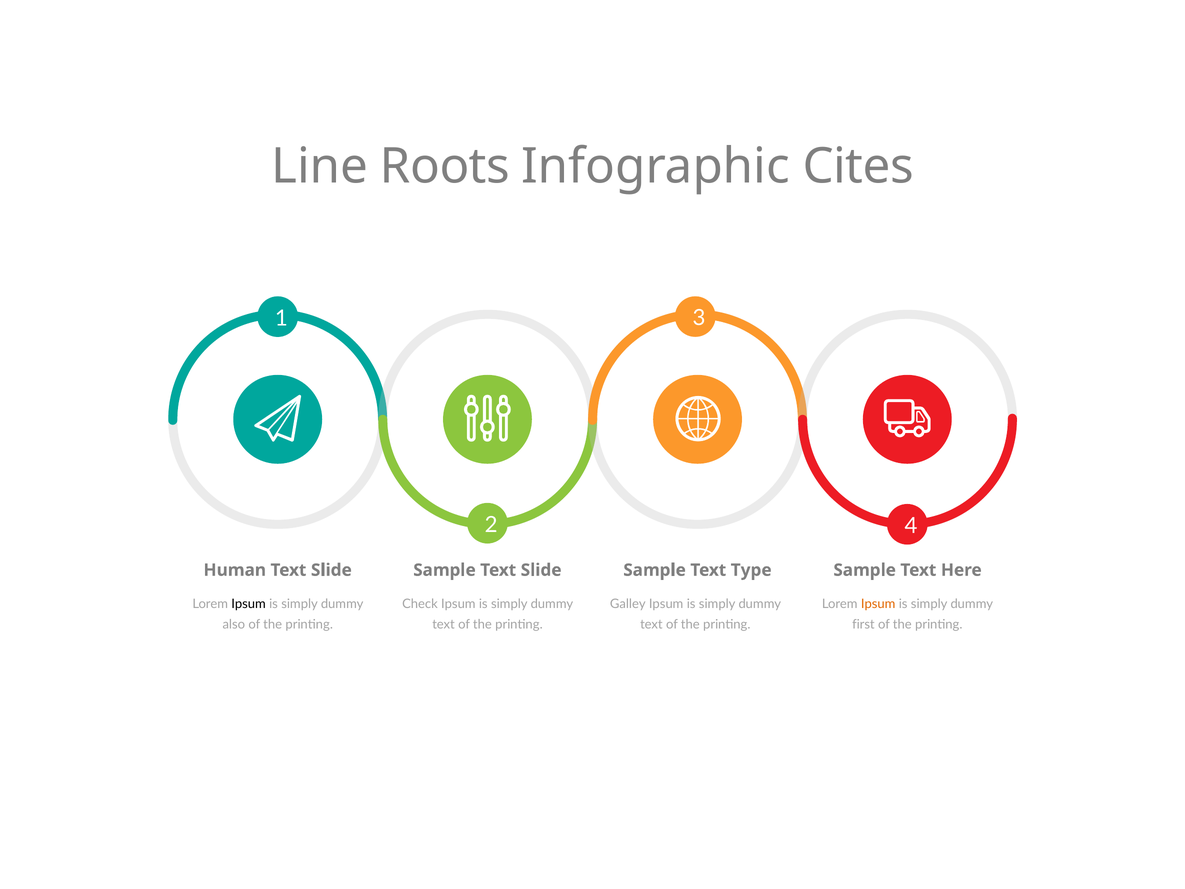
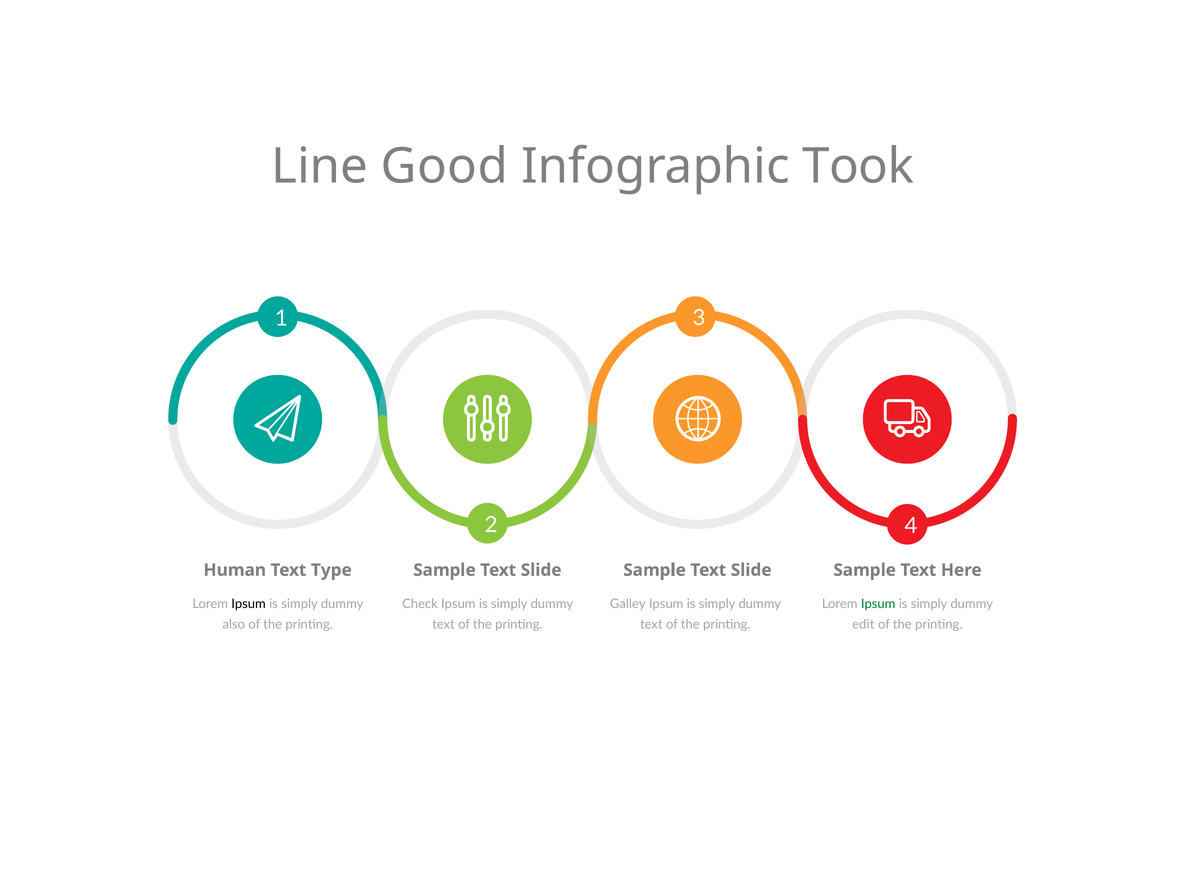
Roots: Roots -> Good
Cites: Cites -> Took
Slide at (331, 570): Slide -> Type
Type at (751, 570): Type -> Slide
Ipsum at (878, 604) colour: orange -> green
first: first -> edit
